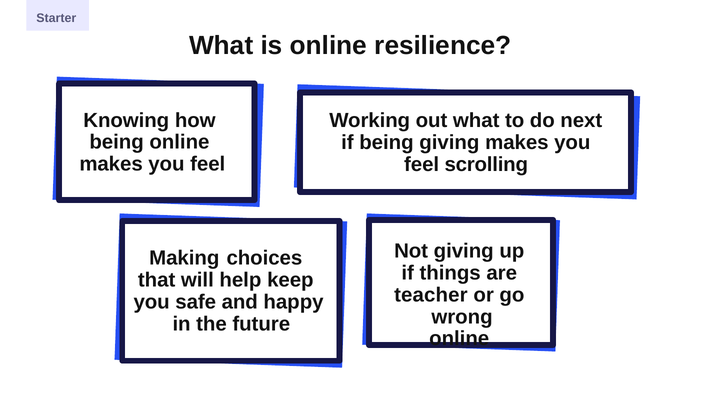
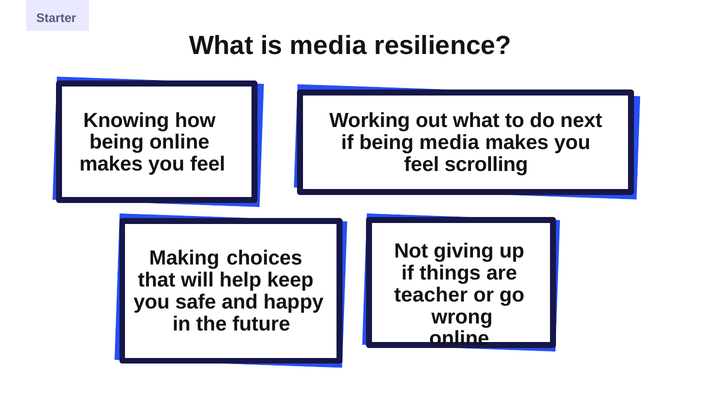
is online: online -> media
being giving: giving -> media
